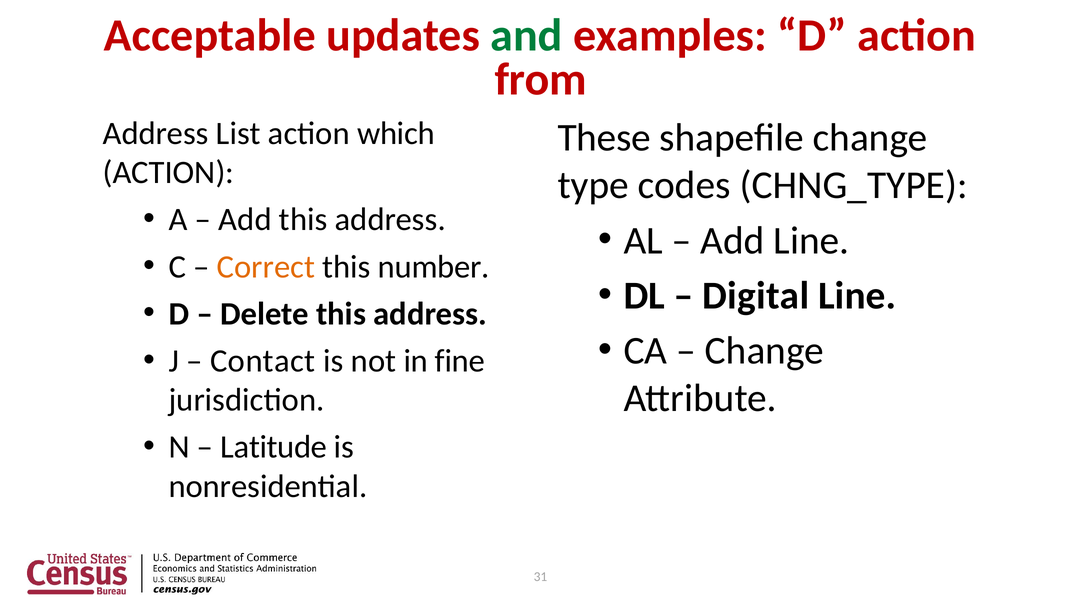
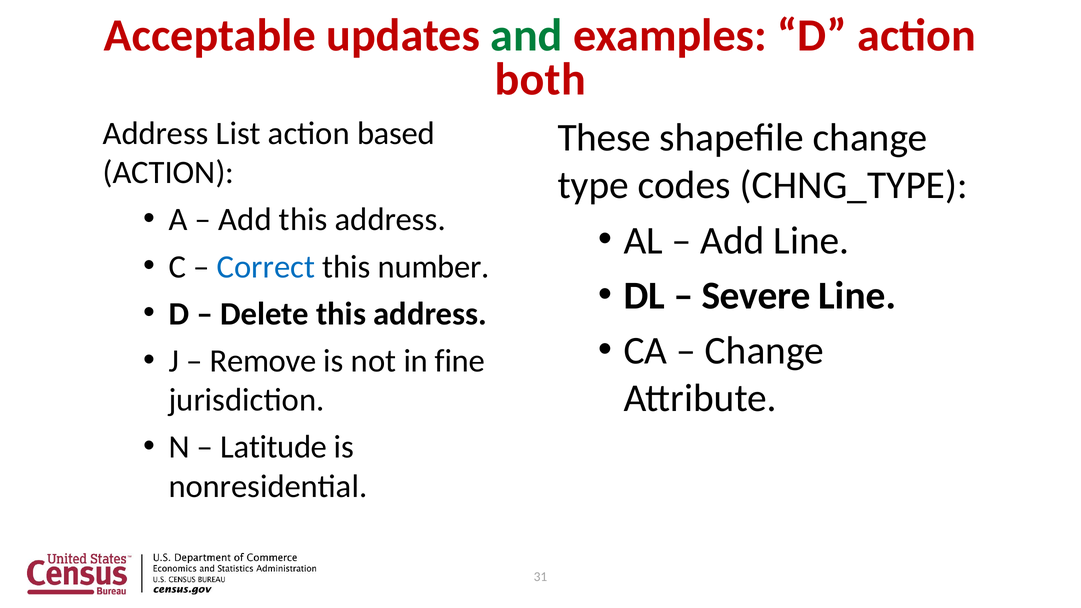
from: from -> both
which: which -> based
Correct colour: orange -> blue
Digital: Digital -> Severe
Contact: Contact -> Remove
